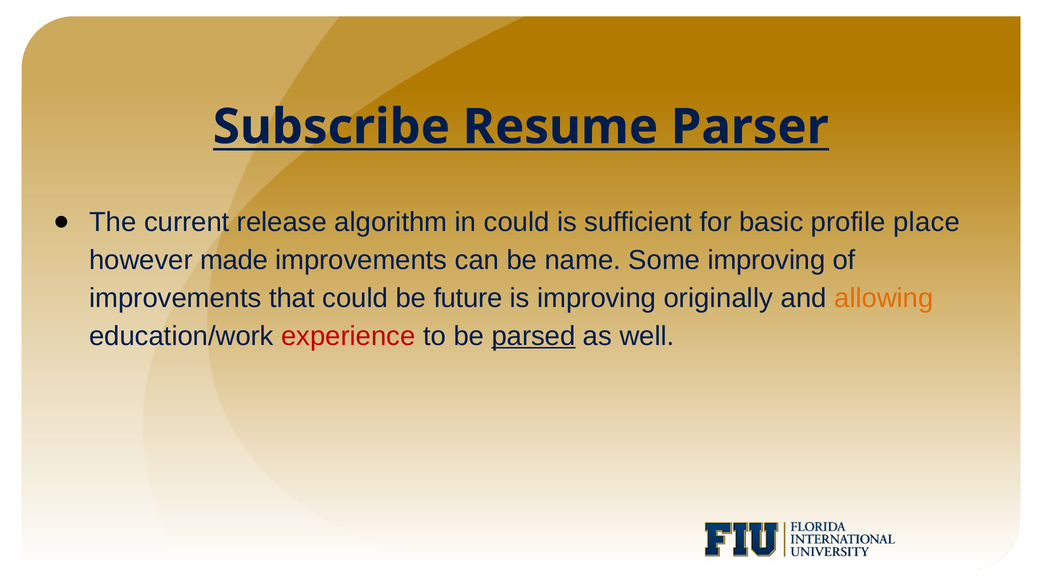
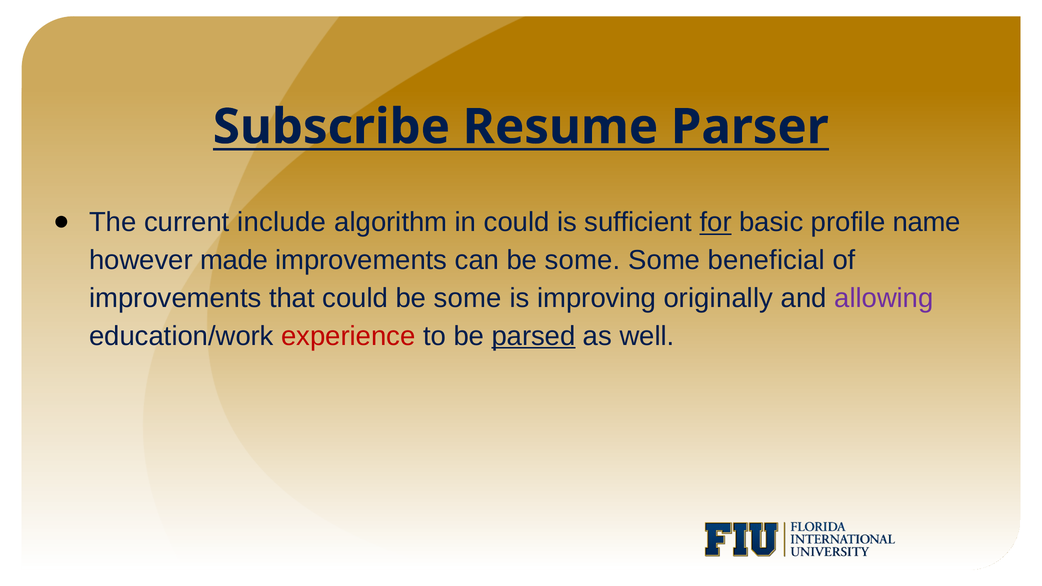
release: release -> include
for underline: none -> present
place: place -> name
can be name: name -> some
Some improving: improving -> beneficial
could be future: future -> some
allowing colour: orange -> purple
